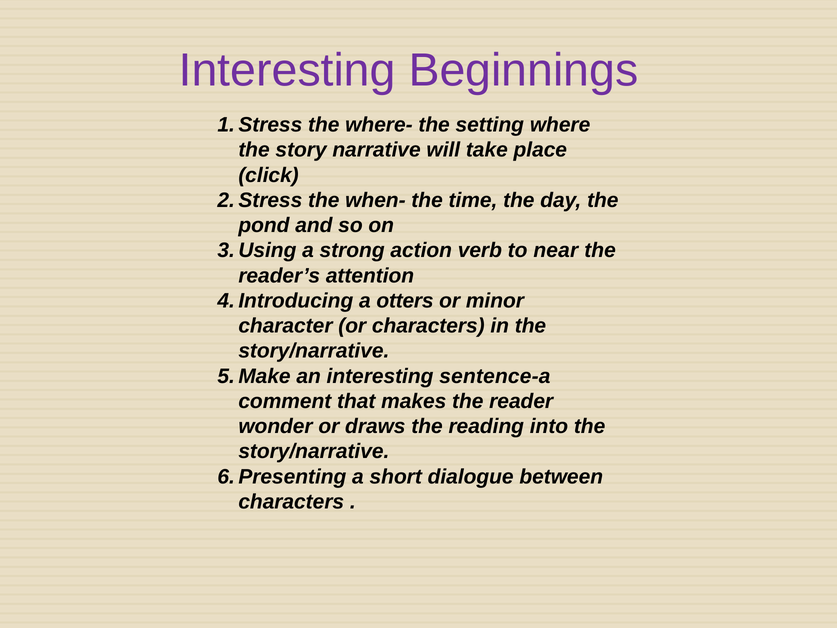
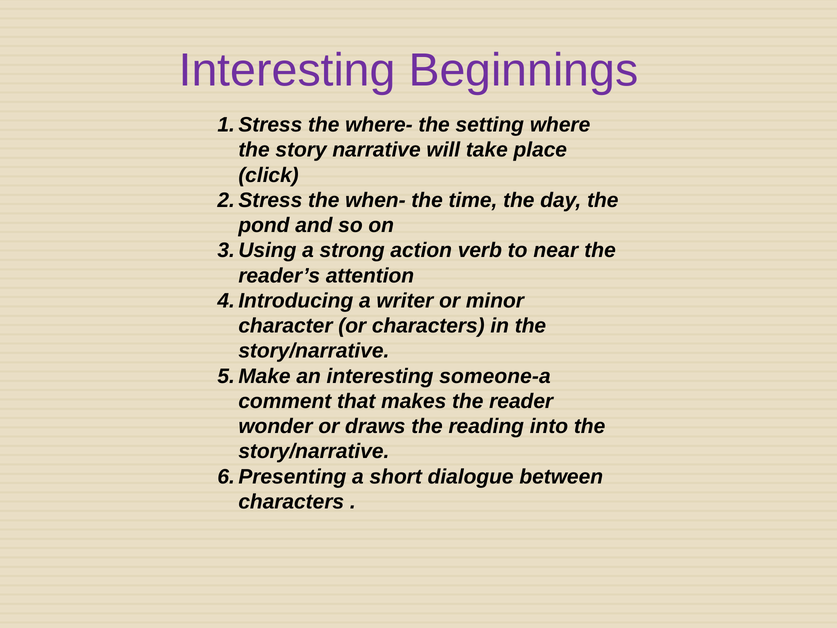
otters: otters -> writer
sentence-a: sentence-a -> someone-a
